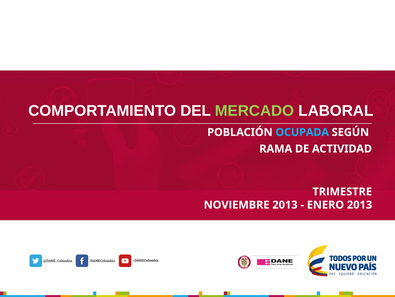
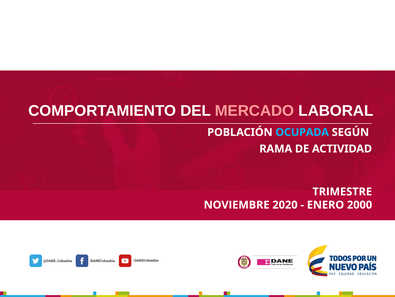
MERCADO colour: light green -> pink
NOVIEMBRE 2013: 2013 -> 2020
ENERO 2013: 2013 -> 2000
